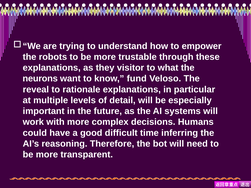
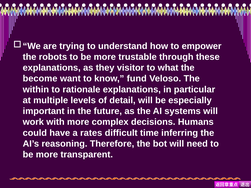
neurons: neurons -> become
reveal: reveal -> within
good: good -> rates
